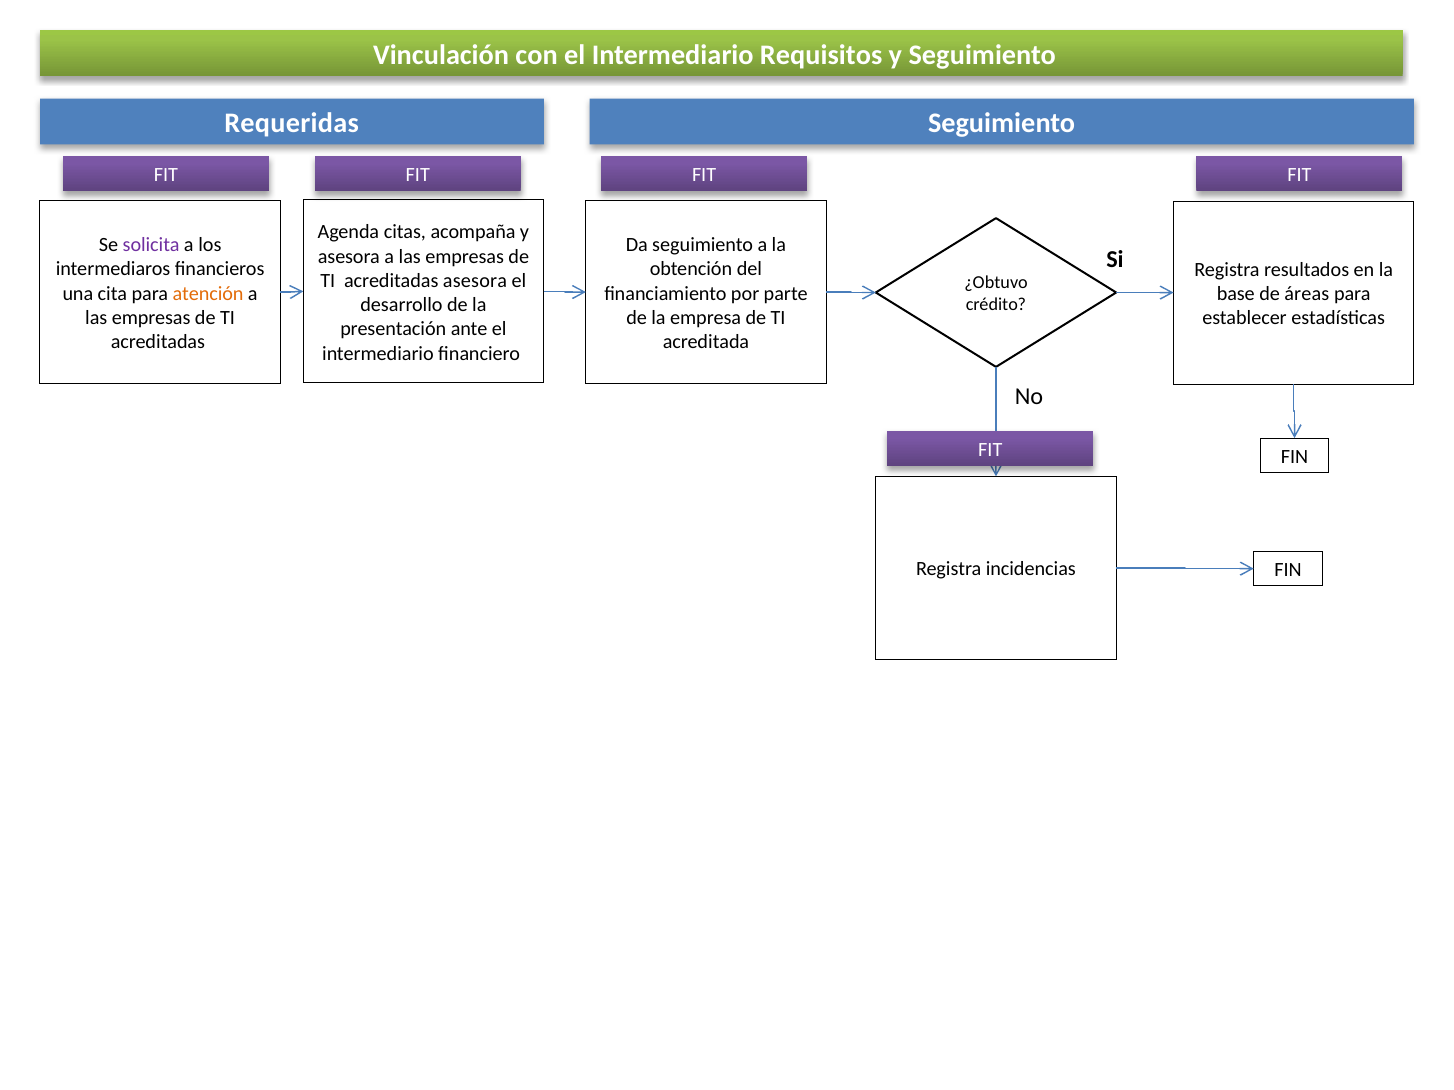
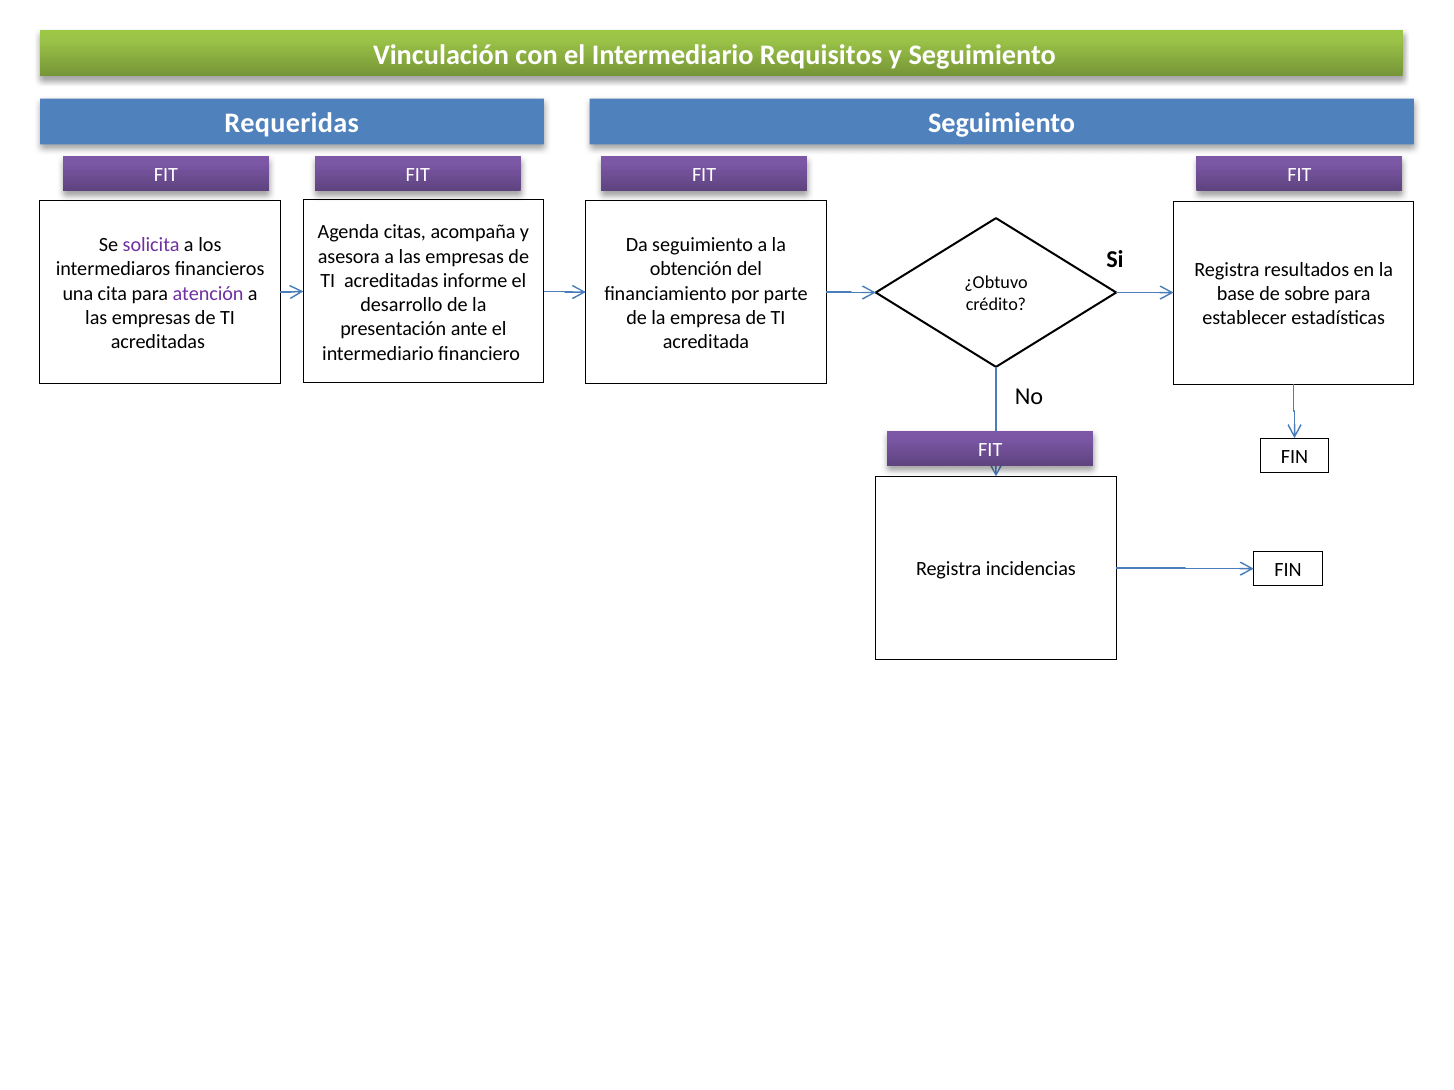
acreditadas asesora: asesora -> informe
atención colour: orange -> purple
áreas: áreas -> sobre
